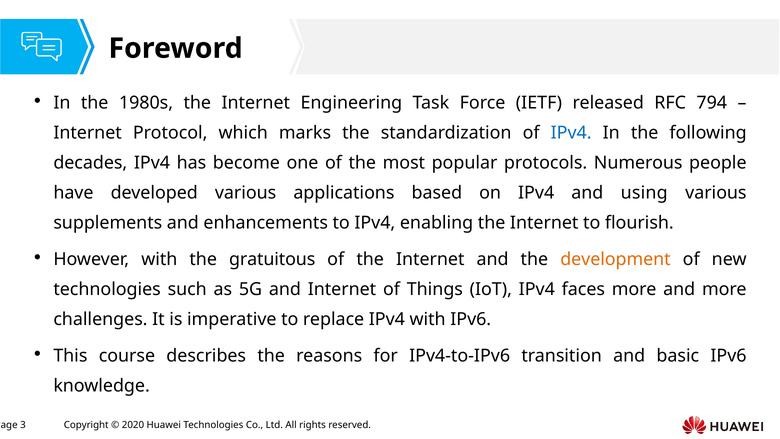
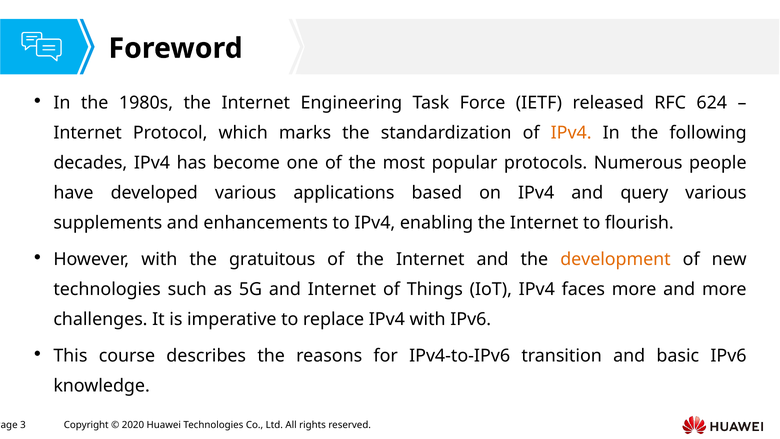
794: 794 -> 624
IPv4 at (571, 133) colour: blue -> orange
using: using -> query
